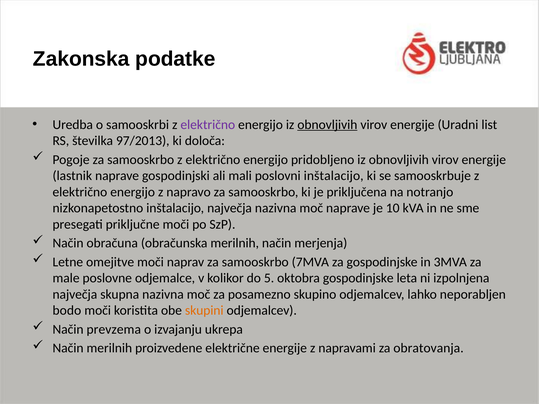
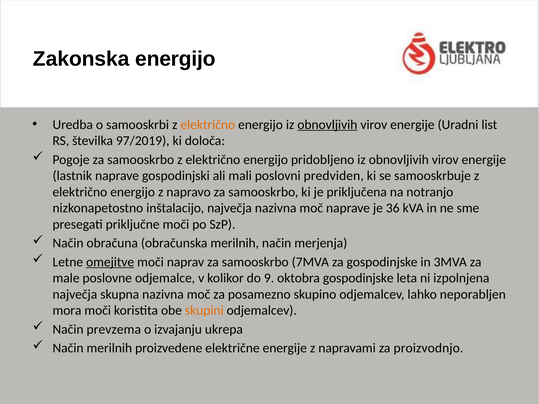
Zakonska podatke: podatke -> energijo
električno at (208, 125) colour: purple -> orange
97/2013: 97/2013 -> 97/2019
poslovni inštalacijo: inštalacijo -> predviden
10: 10 -> 36
omejitve underline: none -> present
5: 5 -> 9
bodo: bodo -> mora
obratovanja: obratovanja -> proizvodnjo
